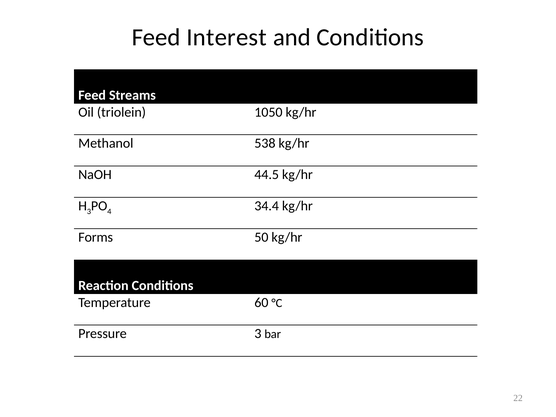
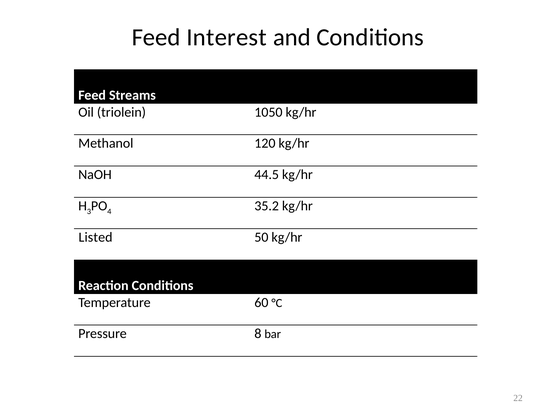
538: 538 -> 120
34.4: 34.4 -> 35.2
Forms: Forms -> Listed
Pressure 3: 3 -> 8
